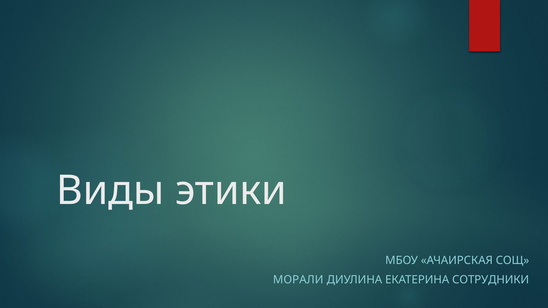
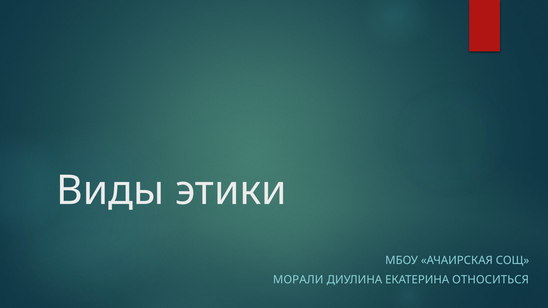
СОТРУДНИКИ: СОТРУДНИКИ -> ОТНОСИТЬСЯ
